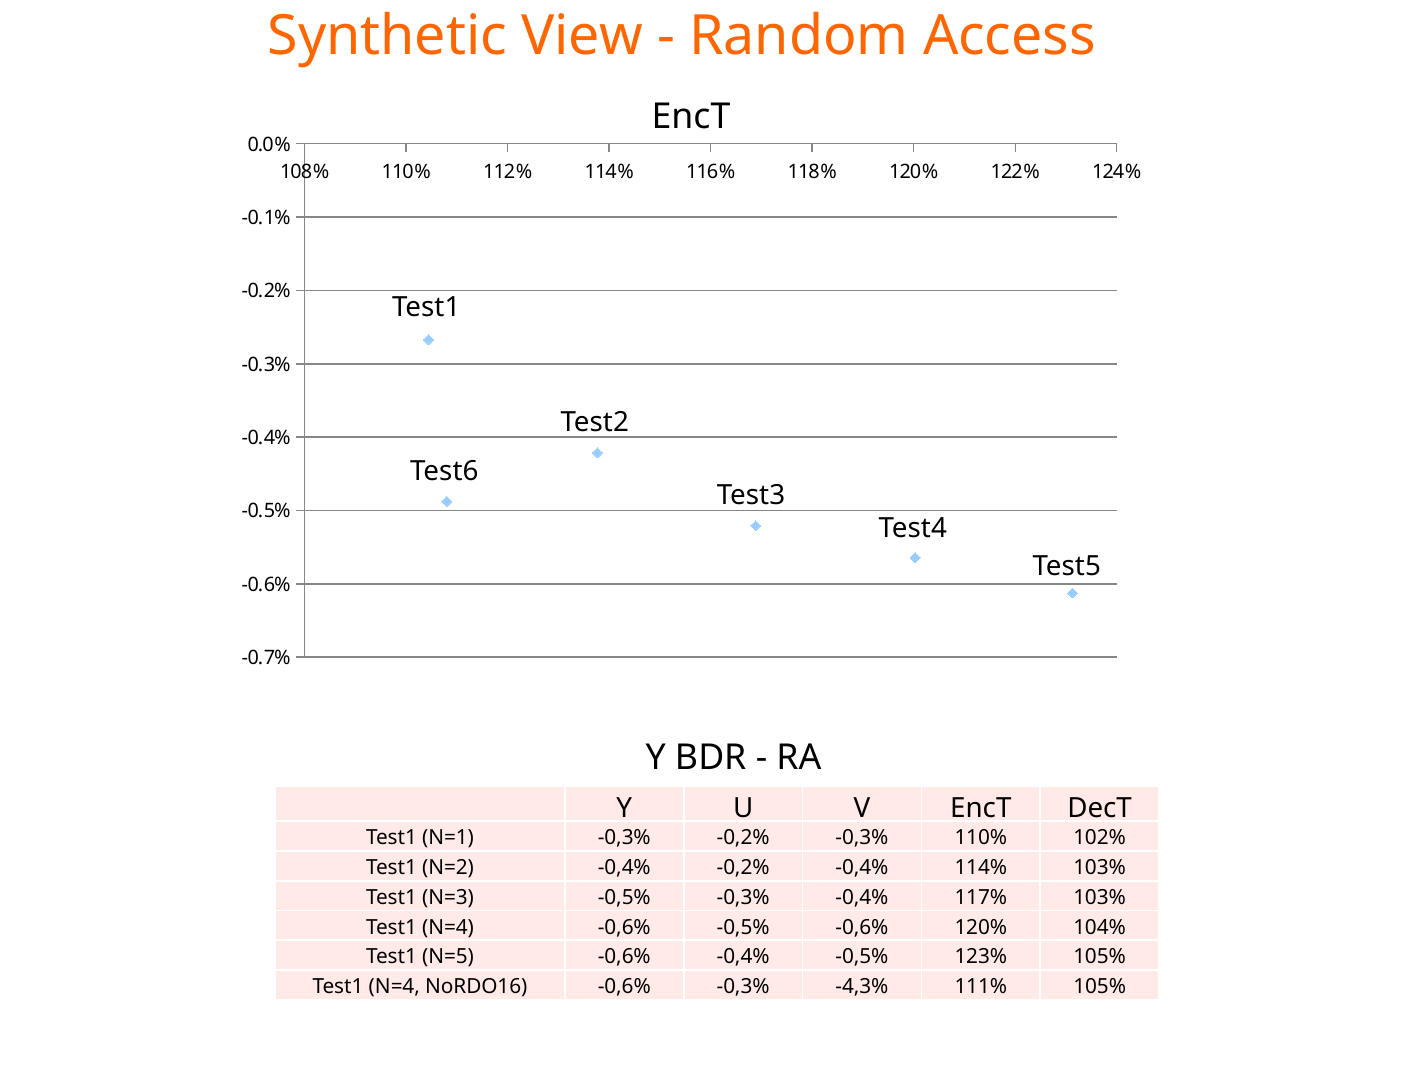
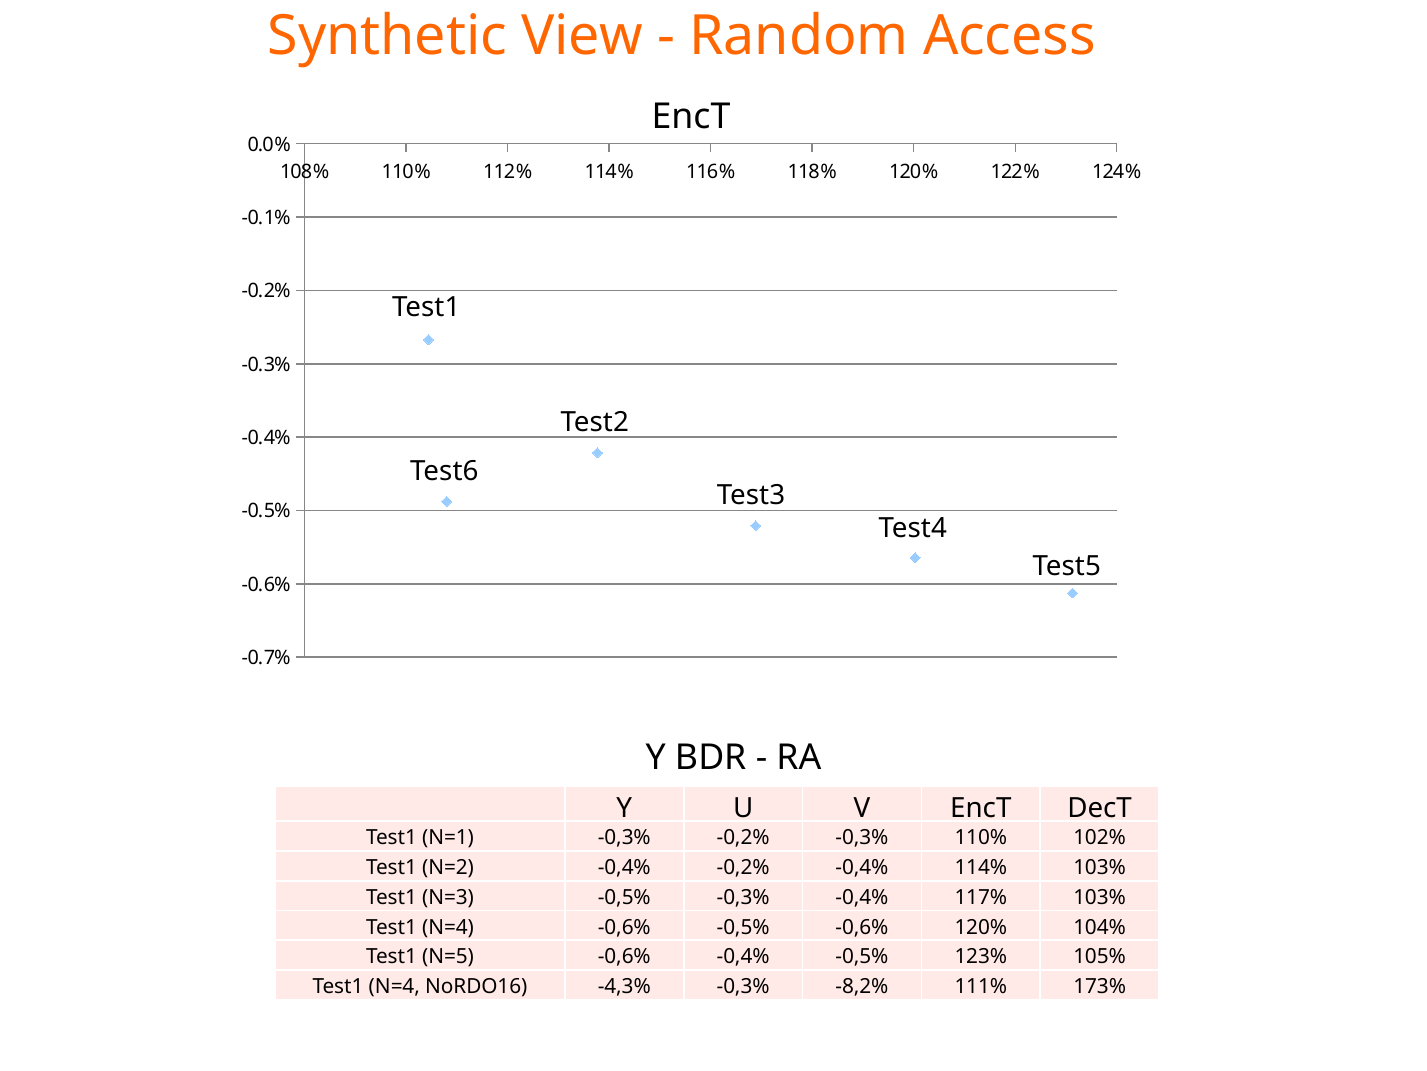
NoRDO16 -0,6%: -0,6% -> -4,3%
-4,3%: -4,3% -> -8,2%
111% 105%: 105% -> 173%
